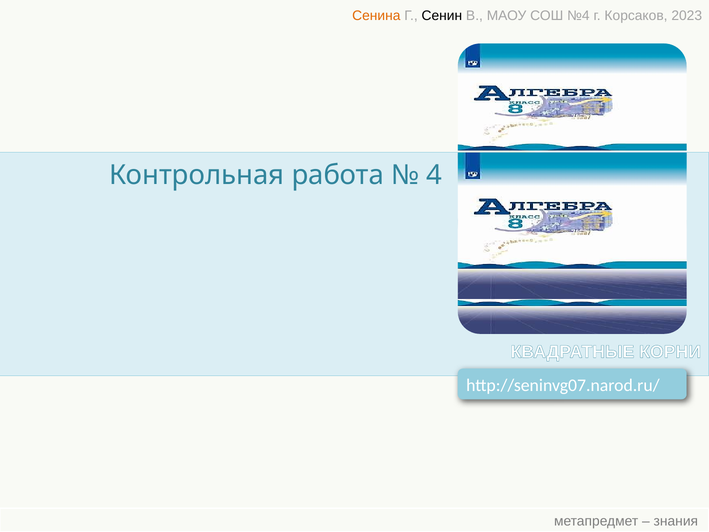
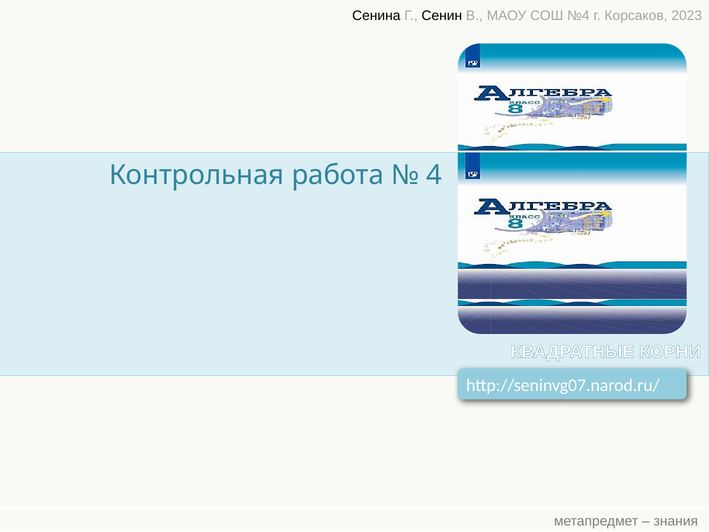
Сенина colour: orange -> black
